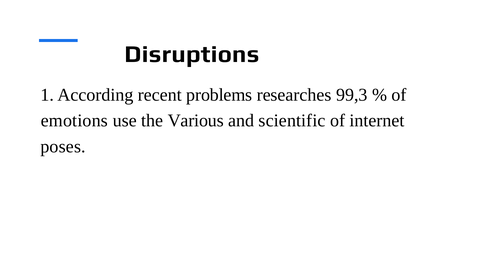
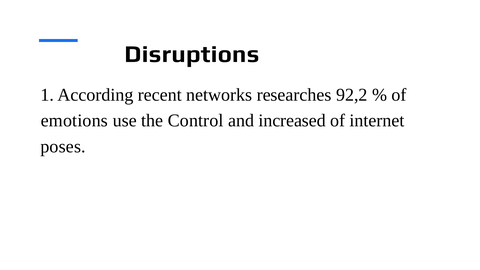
problems: problems -> networks
99,3: 99,3 -> 92,2
Various: Various -> Control
scientific: scientific -> increased
